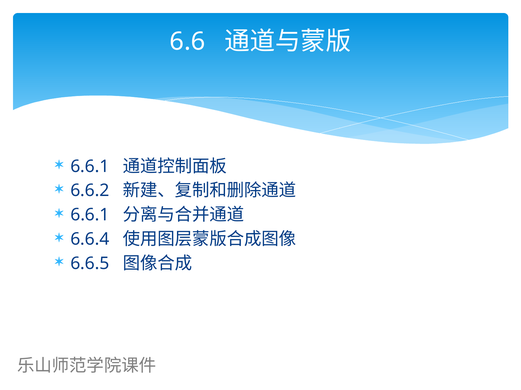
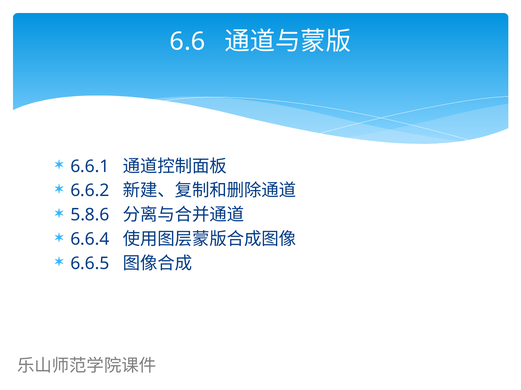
6.6.1 at (90, 215): 6.6.1 -> 5.8.6
